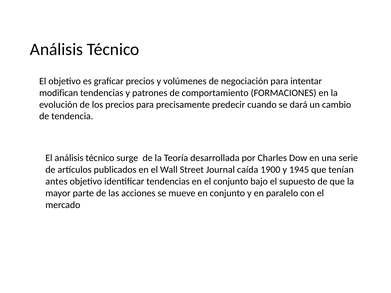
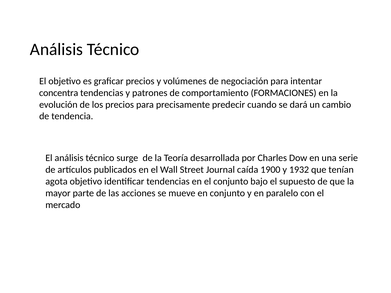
modifican: modifican -> concentra
1945: 1945 -> 1932
antes: antes -> agota
